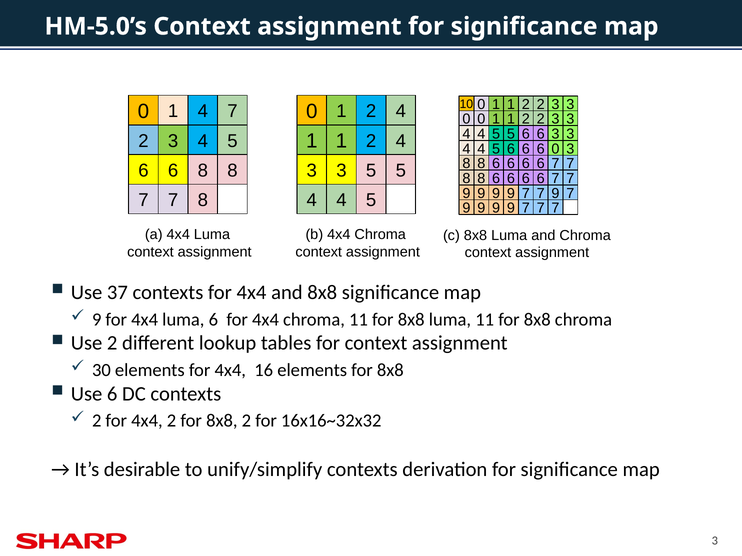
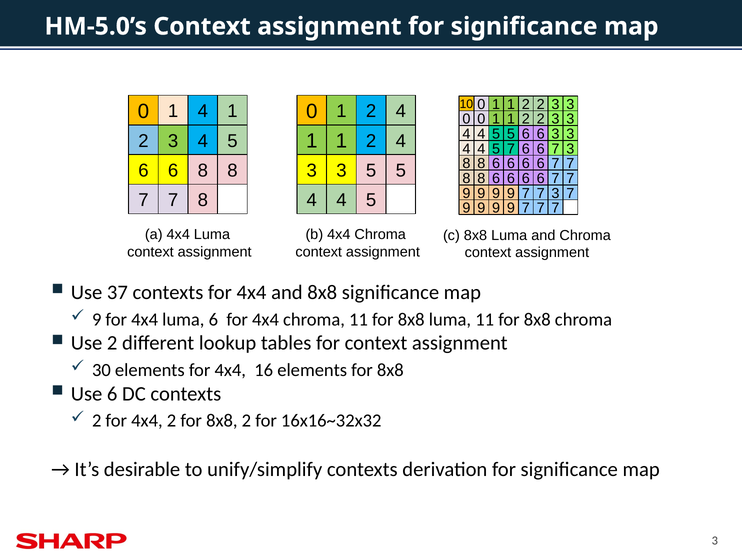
4 7: 7 -> 1
4 6: 6 -> 7
0 at (555, 149): 0 -> 7
7 9: 9 -> 3
